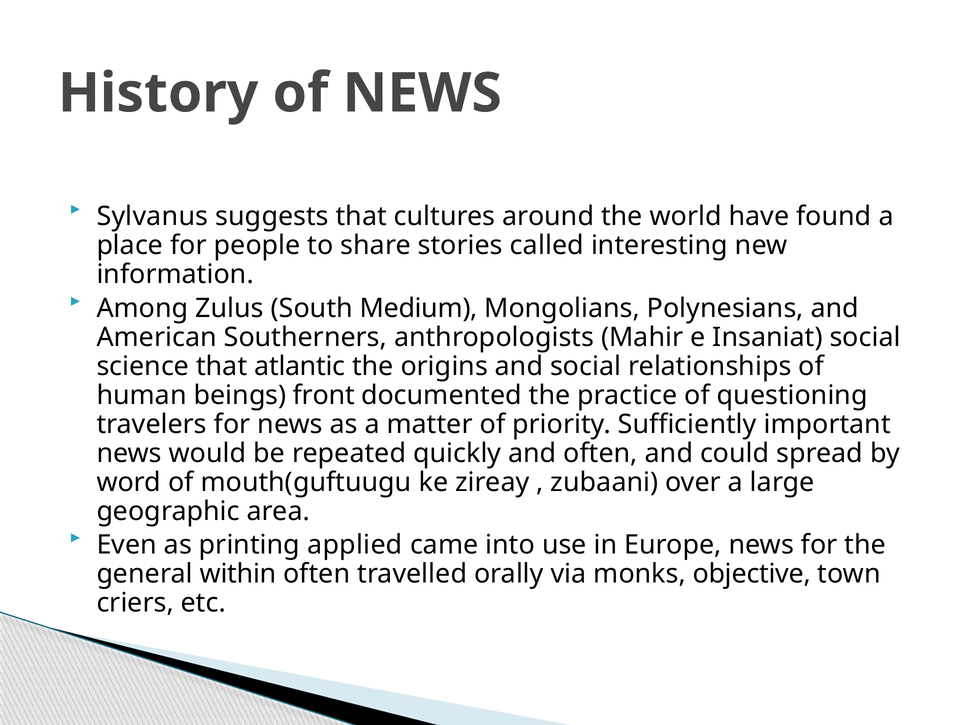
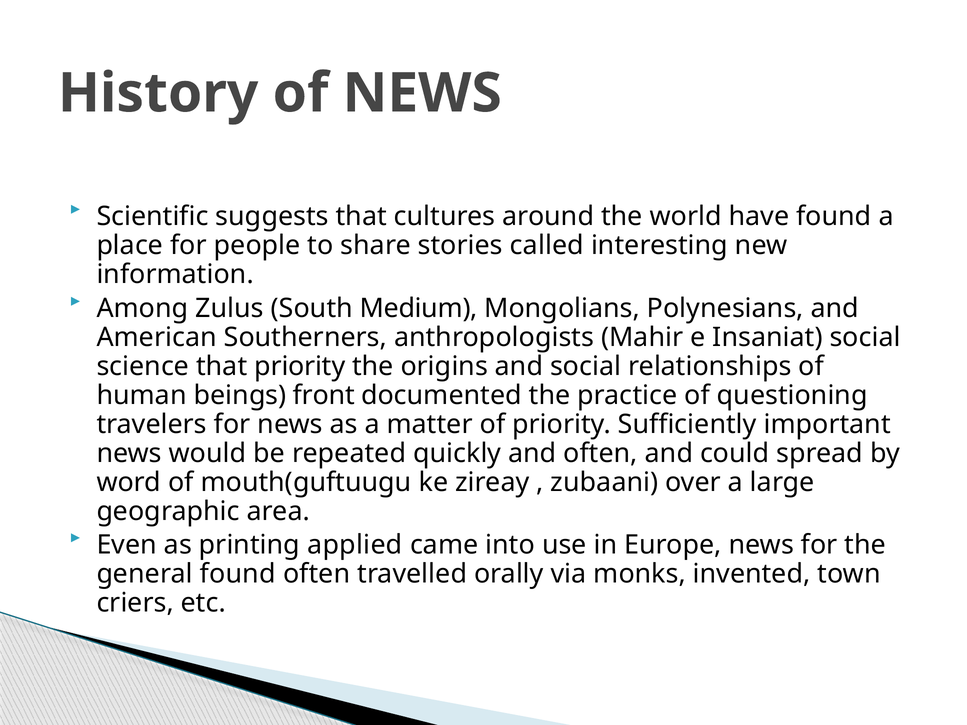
Sylvanus: Sylvanus -> Scientific
that atlantic: atlantic -> priority
general within: within -> found
objective: objective -> invented
